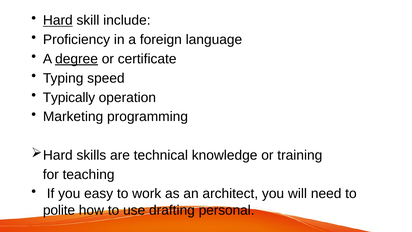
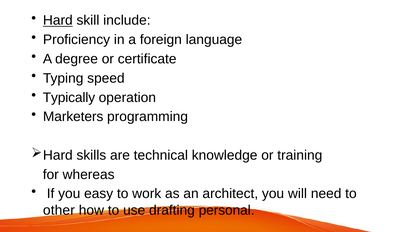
degree underline: present -> none
Marketing: Marketing -> Marketers
teaching: teaching -> whereas
polite: polite -> other
